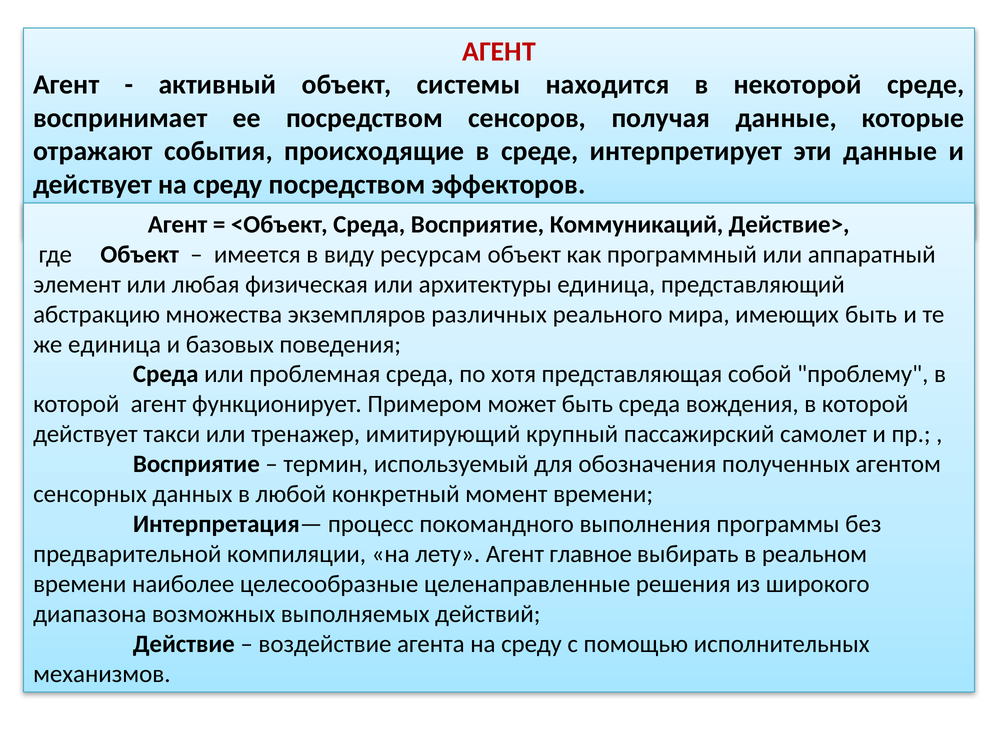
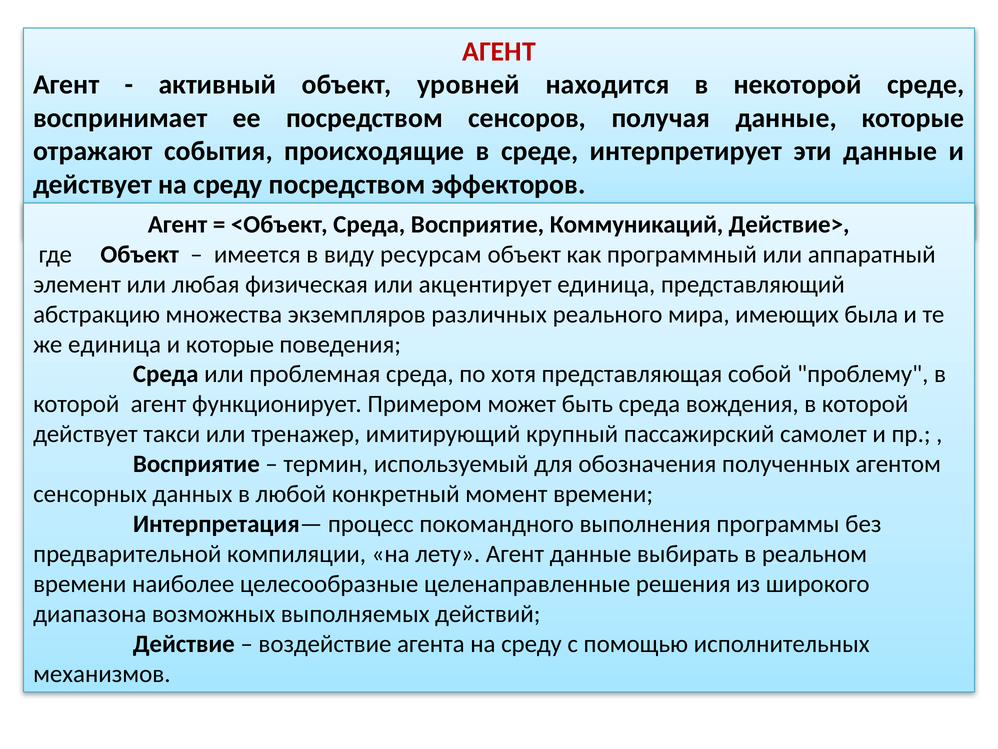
системы: системы -> уровней
архитектуры: архитектуры -> акцентирует
имеющих быть: быть -> была
и базовых: базовых -> которые
Агент главное: главное -> данные
